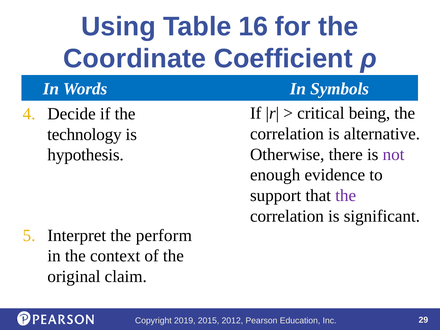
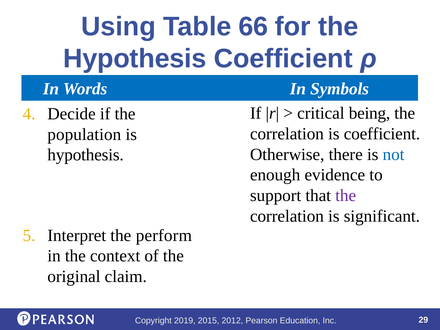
16: 16 -> 66
Coordinate at (135, 59): Coordinate -> Hypothesis
is alternative: alternative -> coefficient
technology: technology -> population
not colour: purple -> blue
